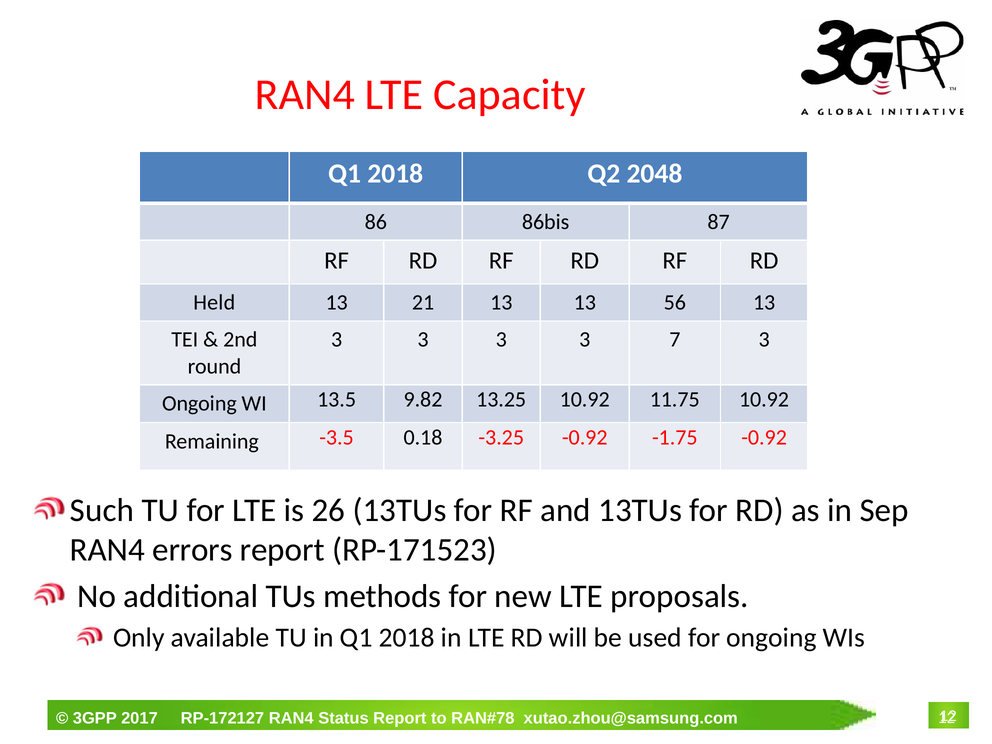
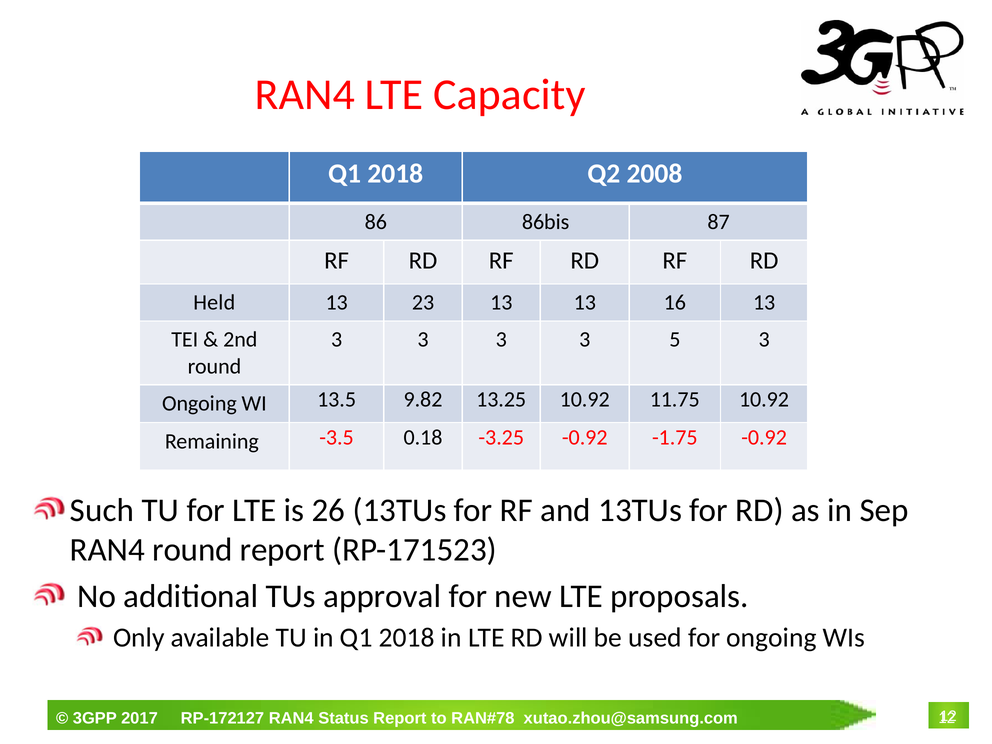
2048: 2048 -> 2008
21: 21 -> 23
56: 56 -> 16
7: 7 -> 5
RAN4 errors: errors -> round
methods: methods -> approval
